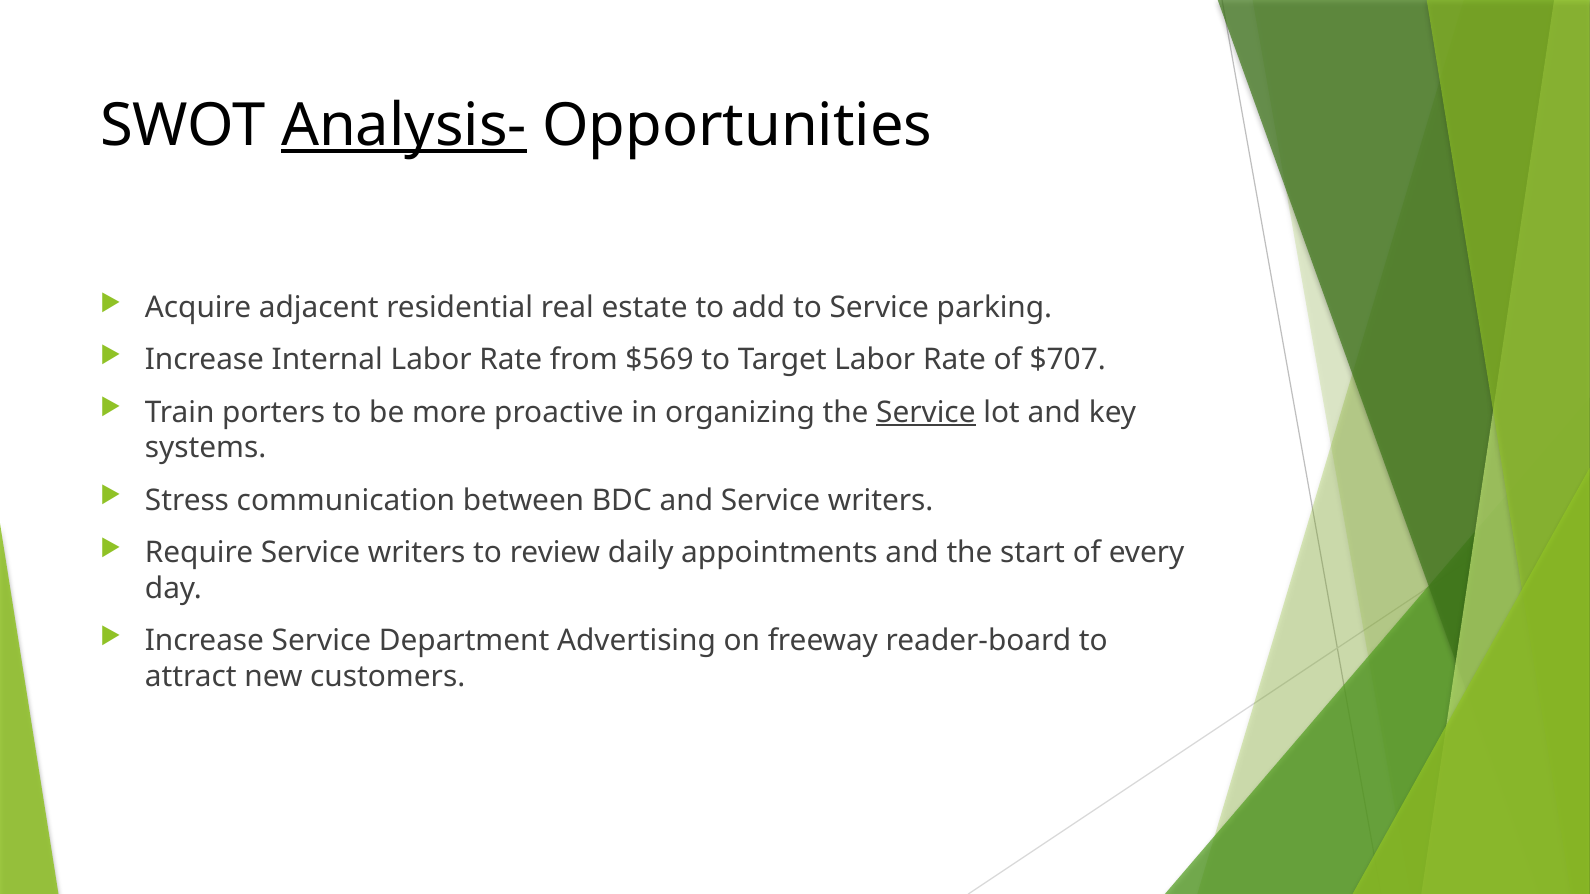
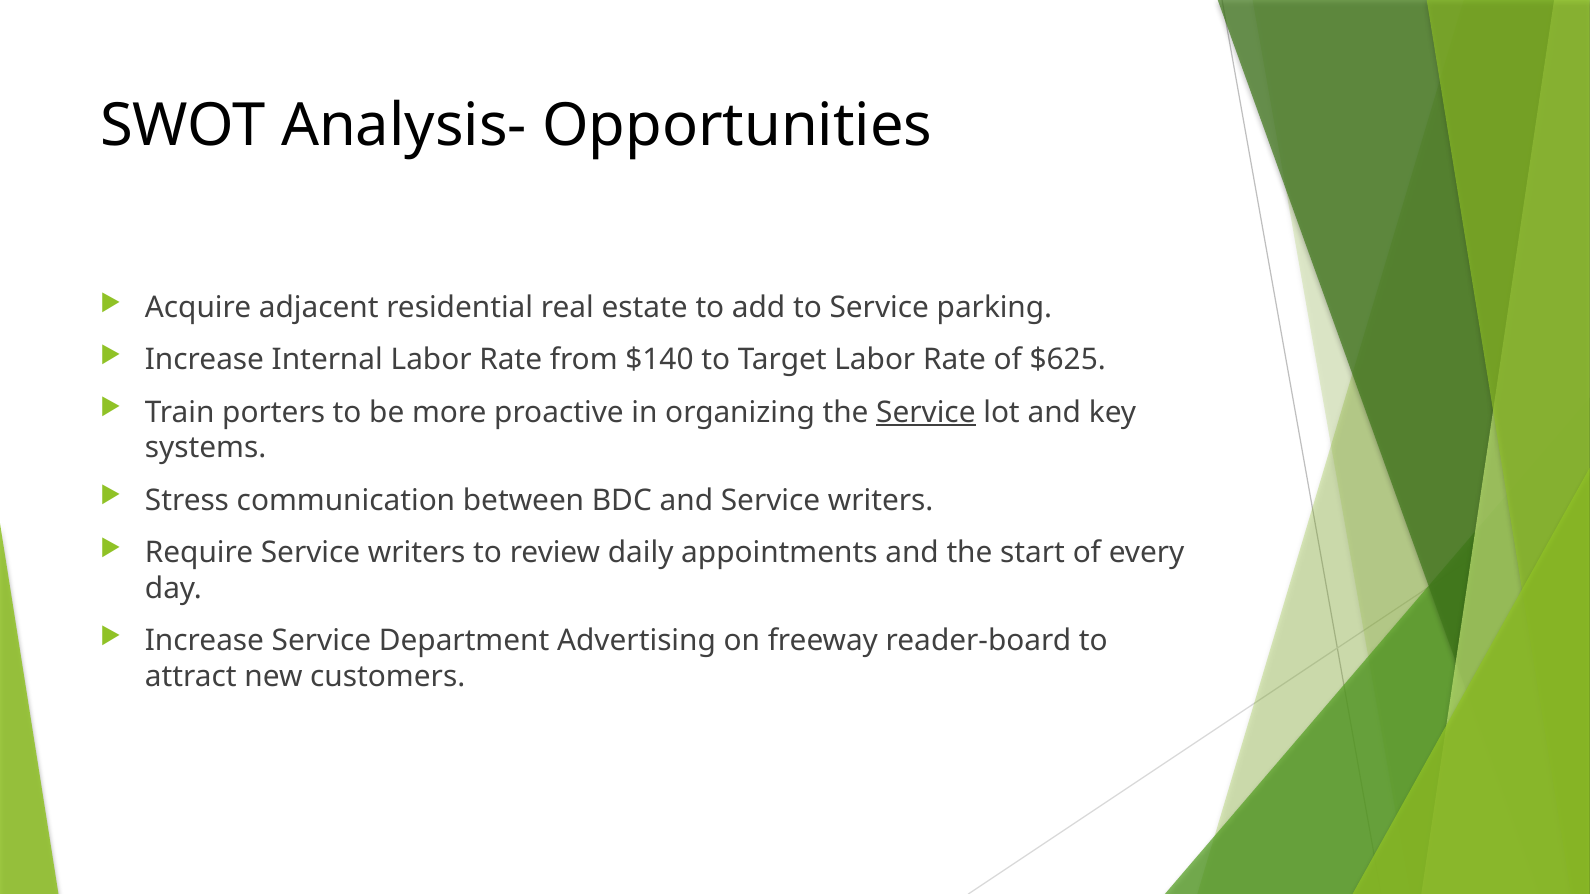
Analysis- underline: present -> none
$569: $569 -> $140
$707: $707 -> $625
